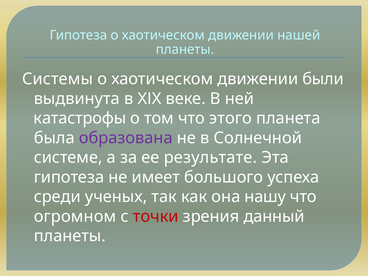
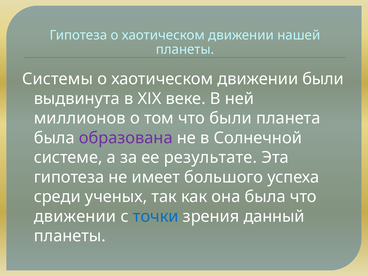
катастрофы: катастрофы -> миллионов
что этого: этого -> были
она нашу: нашу -> была
огромном at (75, 216): огромном -> движении
точки colour: red -> blue
